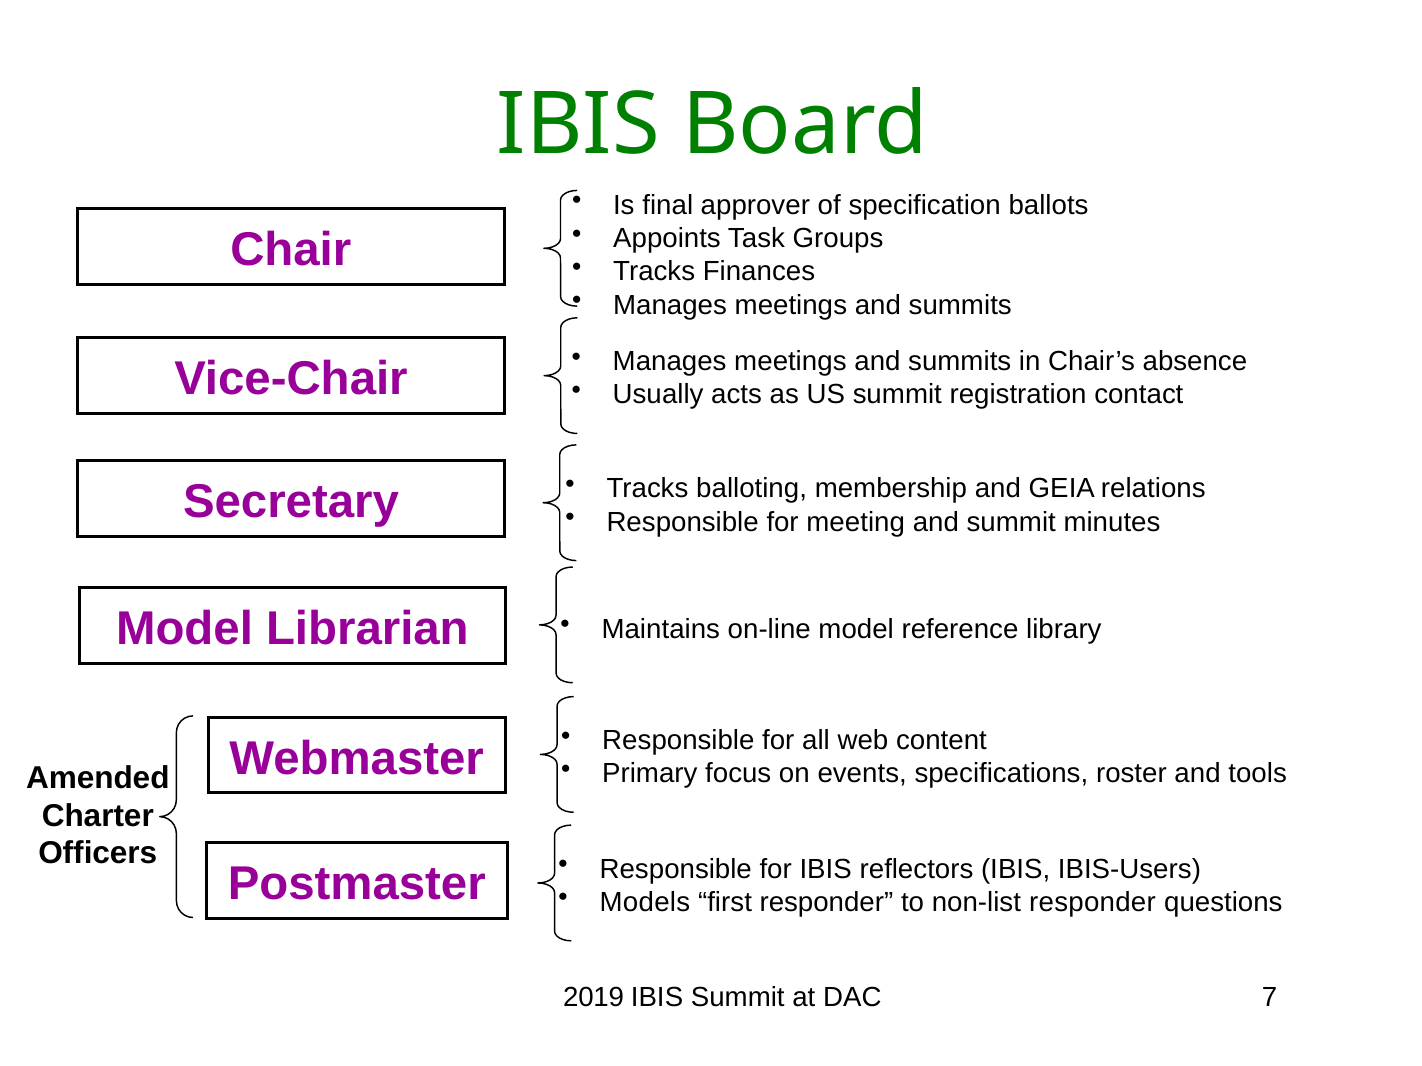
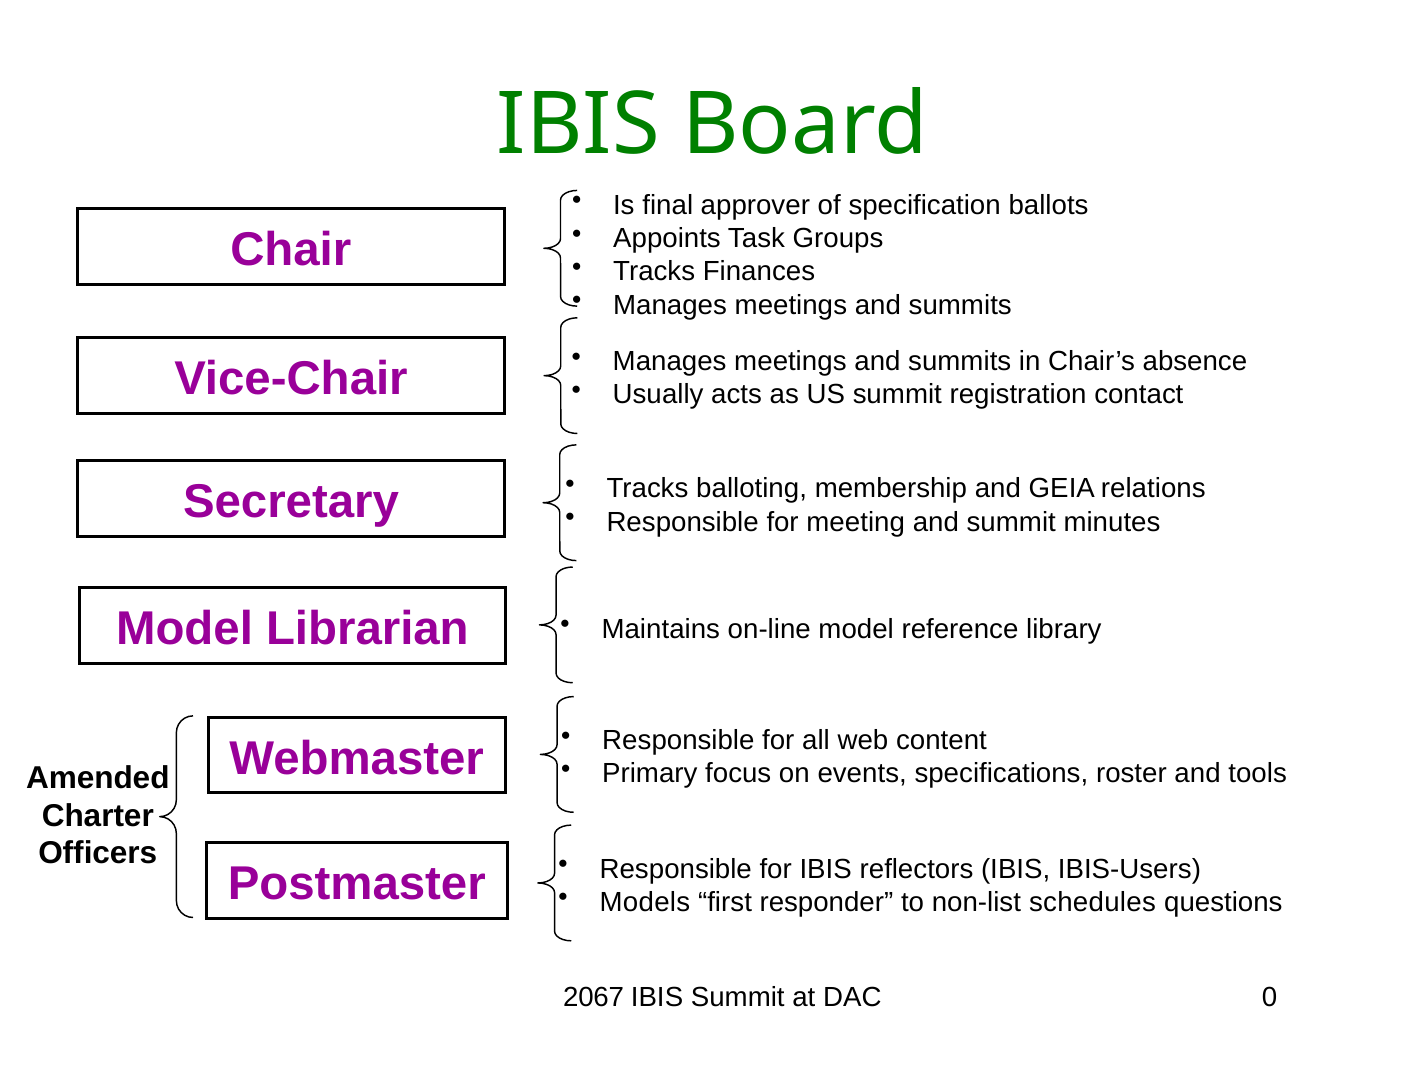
non-list responder: responder -> schedules
2019: 2019 -> 2067
7: 7 -> 0
